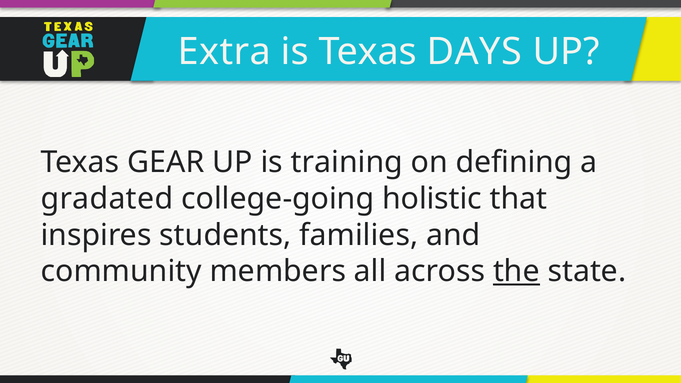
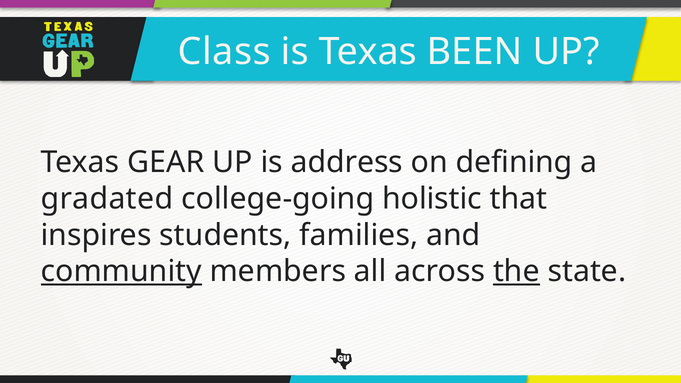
Extra: Extra -> Class
DAYS: DAYS -> BEEN
training: training -> address
community underline: none -> present
